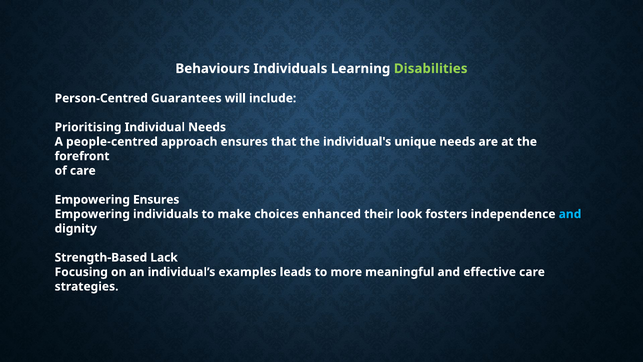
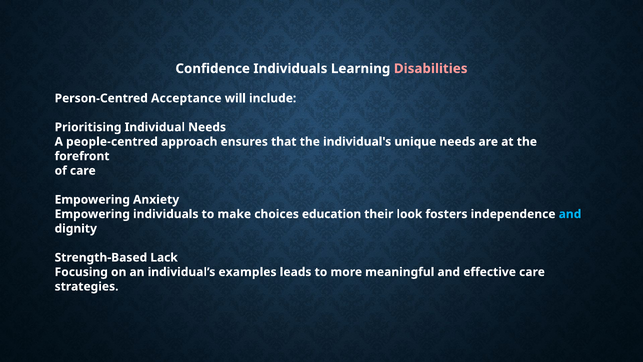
Behaviours: Behaviours -> Confidence
Disabilities colour: light green -> pink
Guarantees: Guarantees -> Acceptance
Empowering Ensures: Ensures -> Anxiety
enhanced: enhanced -> education
